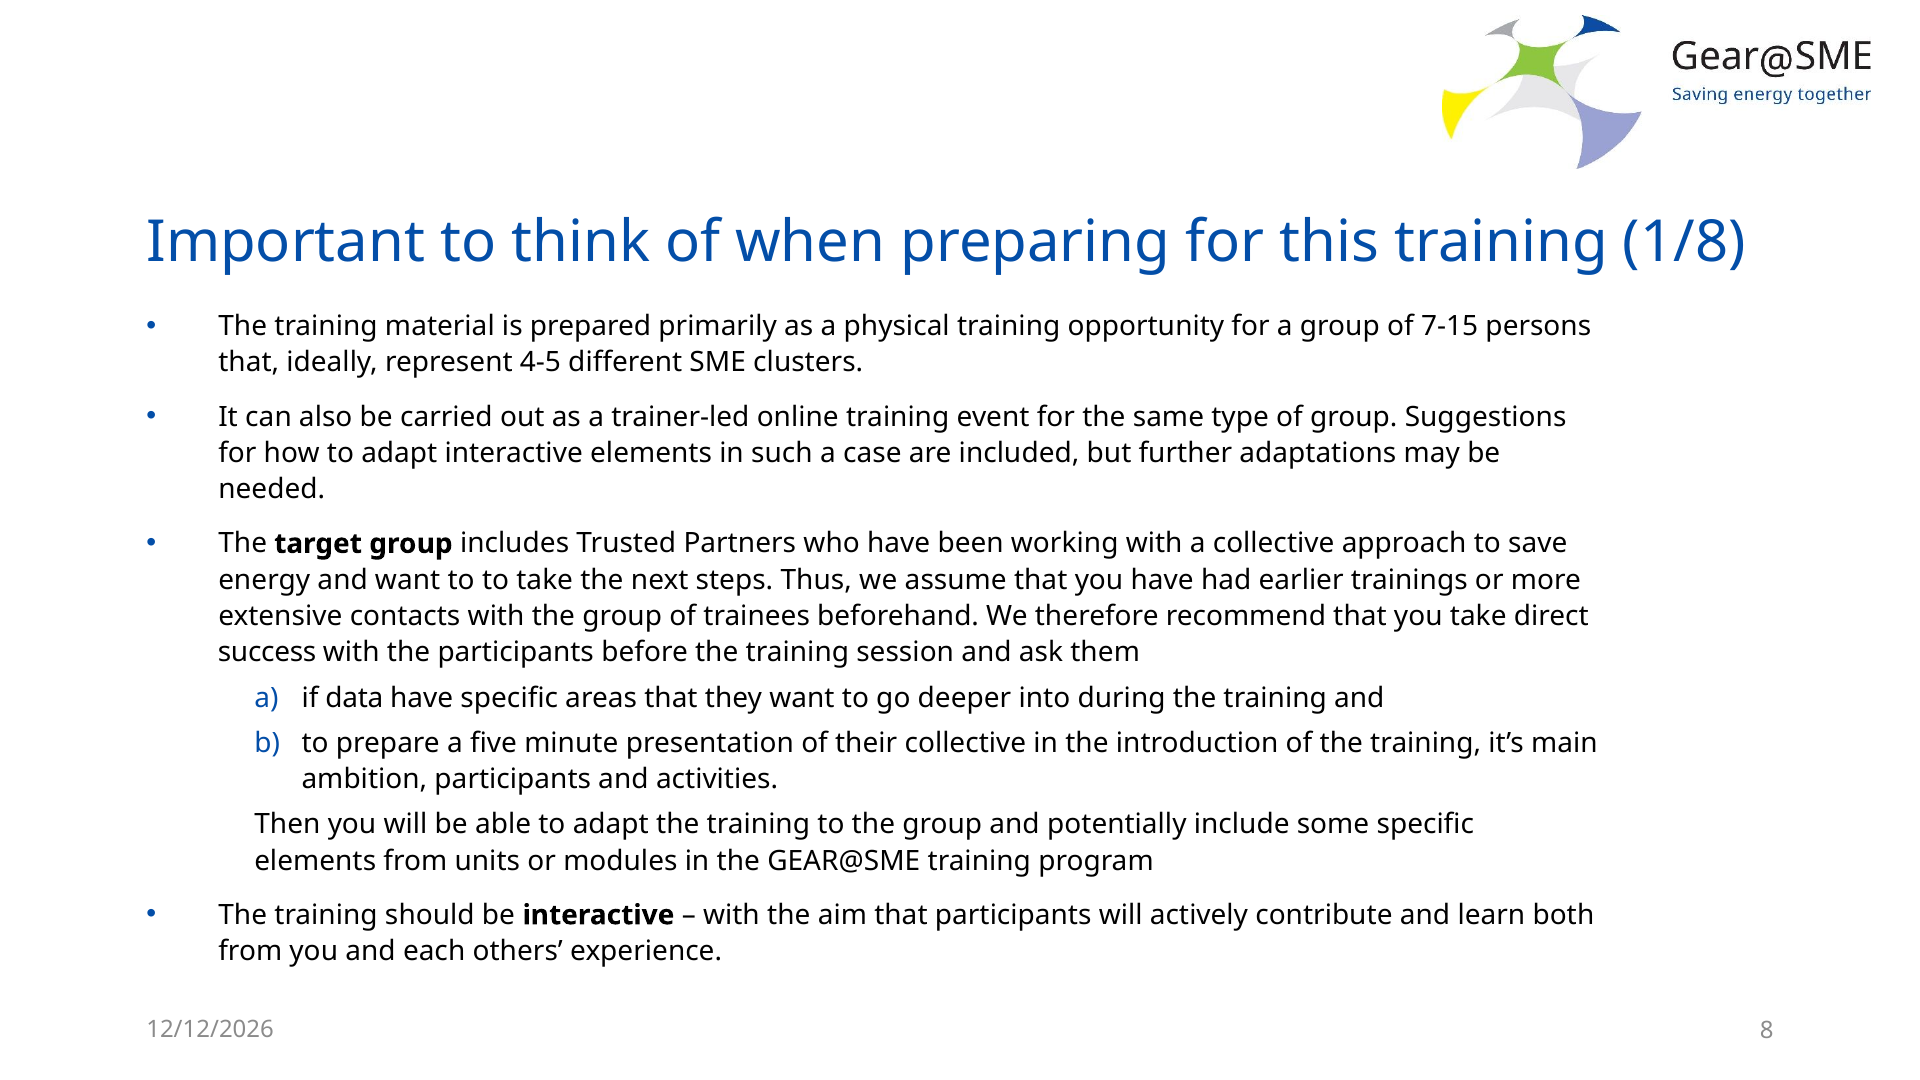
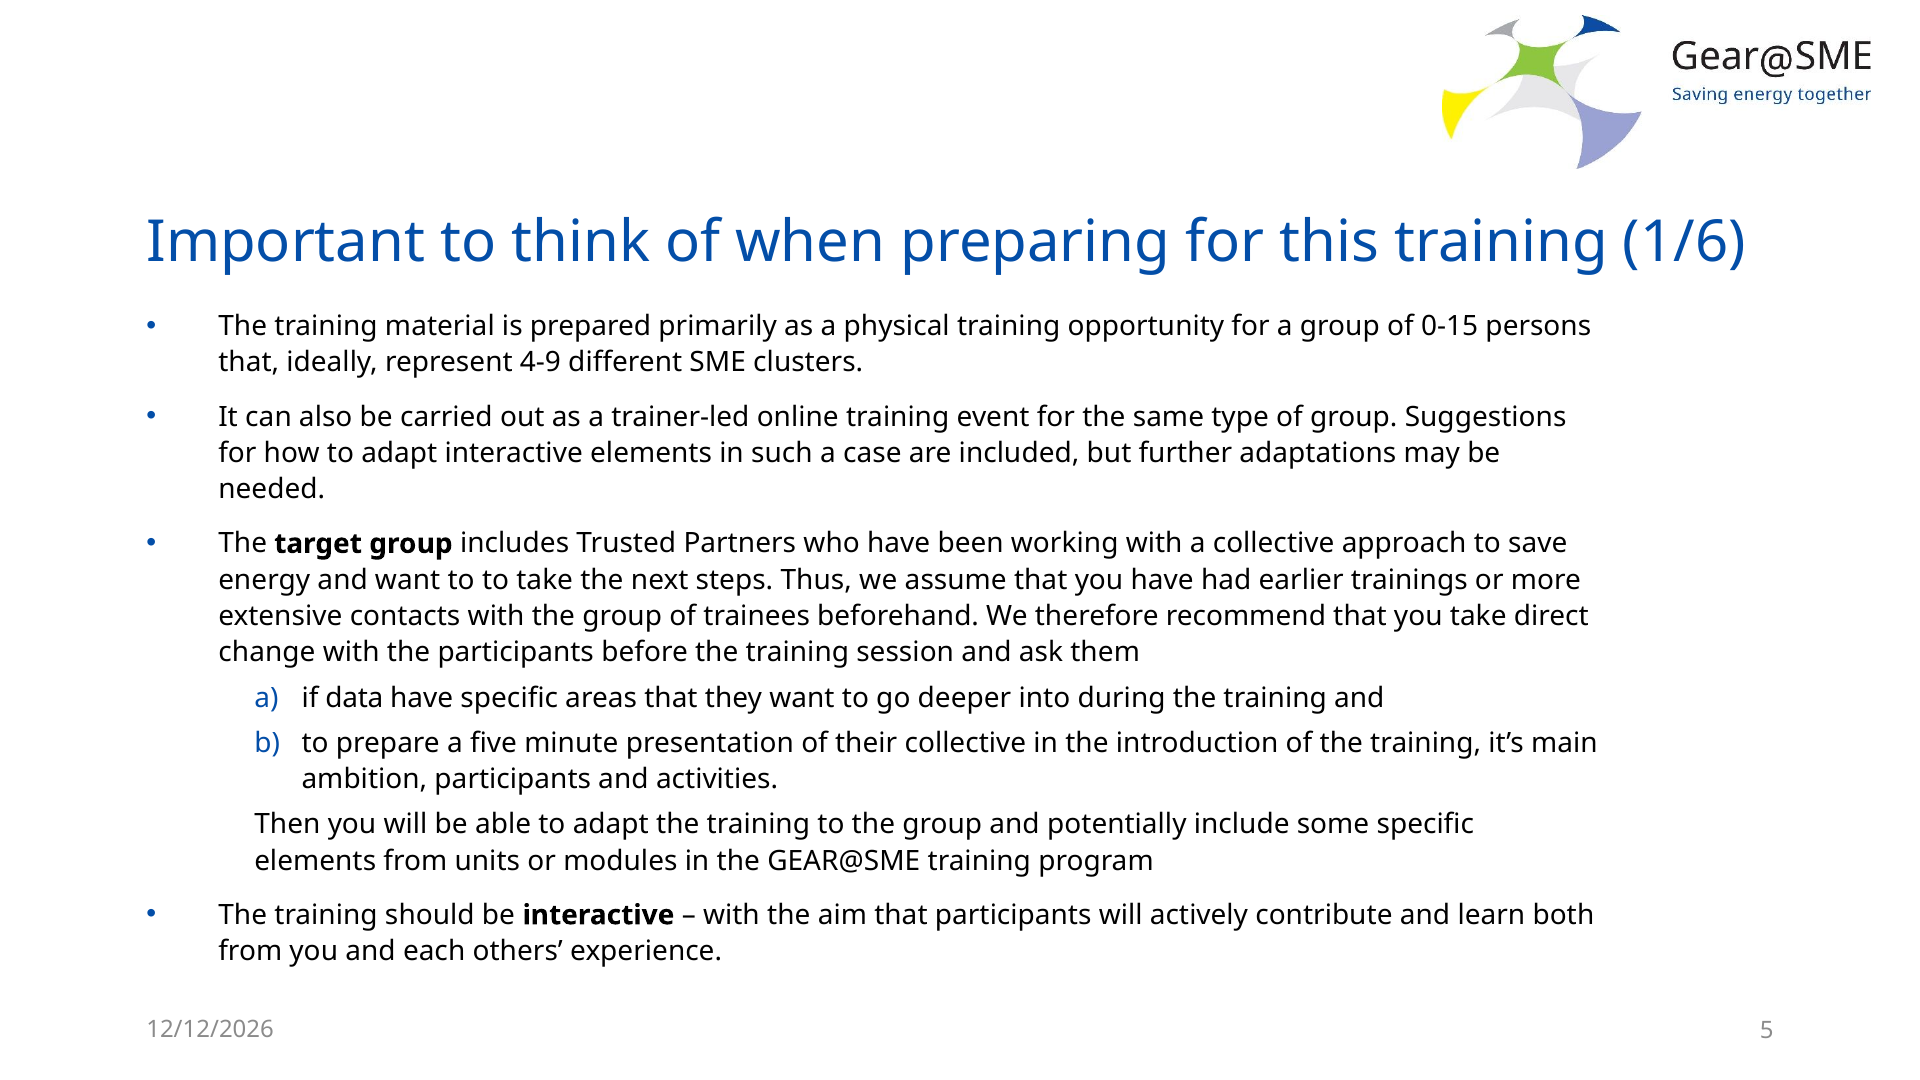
1/8: 1/8 -> 1/6
7-15: 7-15 -> 0-15
4-5: 4-5 -> 4-9
success: success -> change
8: 8 -> 5
